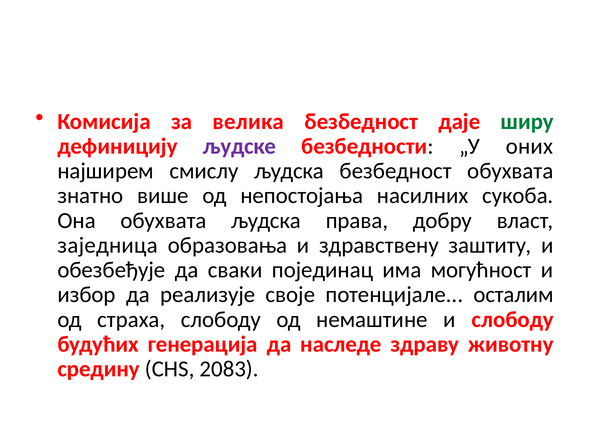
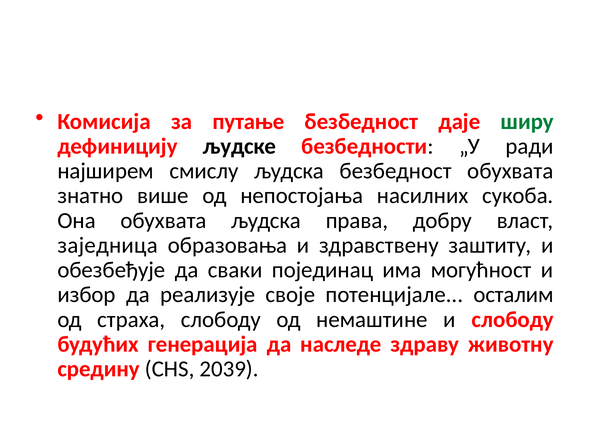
велика: велика -> путање
људске colour: purple -> black
оних: оних -> ради
2083: 2083 -> 2039
